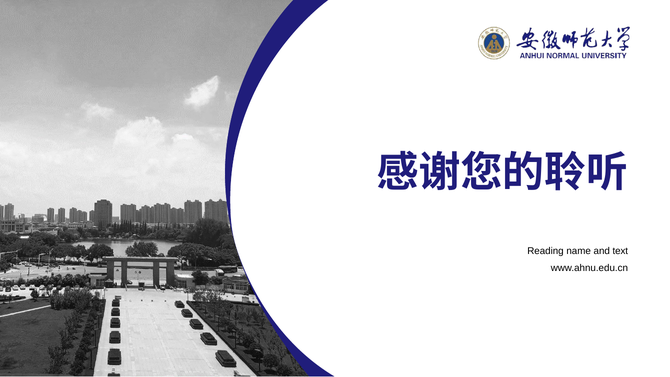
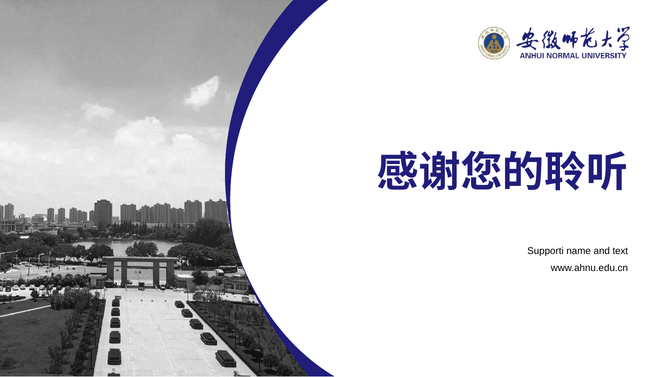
Reading: Reading -> Supporti
